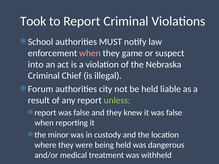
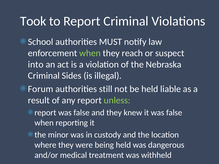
when at (90, 53) colour: pink -> light green
game: game -> reach
Chief: Chief -> Sides
city: city -> still
